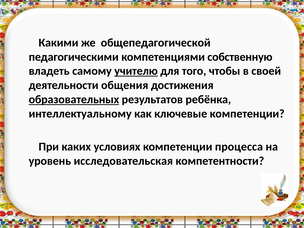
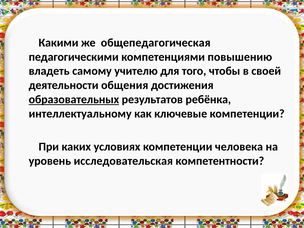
общепедагогической: общепедагогической -> общепедагогическая
собственную: собственную -> повышению
учителю underline: present -> none
процесса: процесса -> человека
